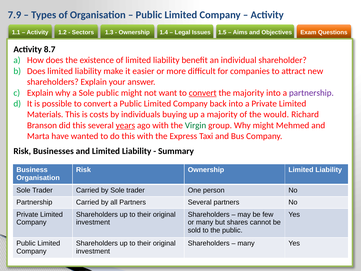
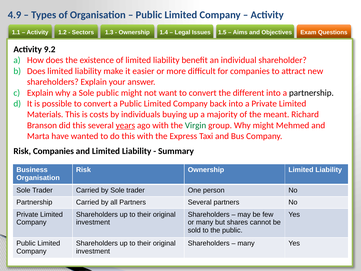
7.9: 7.9 -> 4.9
8.7: 8.7 -> 9.2
convert at (203, 93) underline: present -> none
the majority: majority -> different
partnership at (311, 93) colour: purple -> black
would: would -> meant
Risk Businesses: Businesses -> Companies
